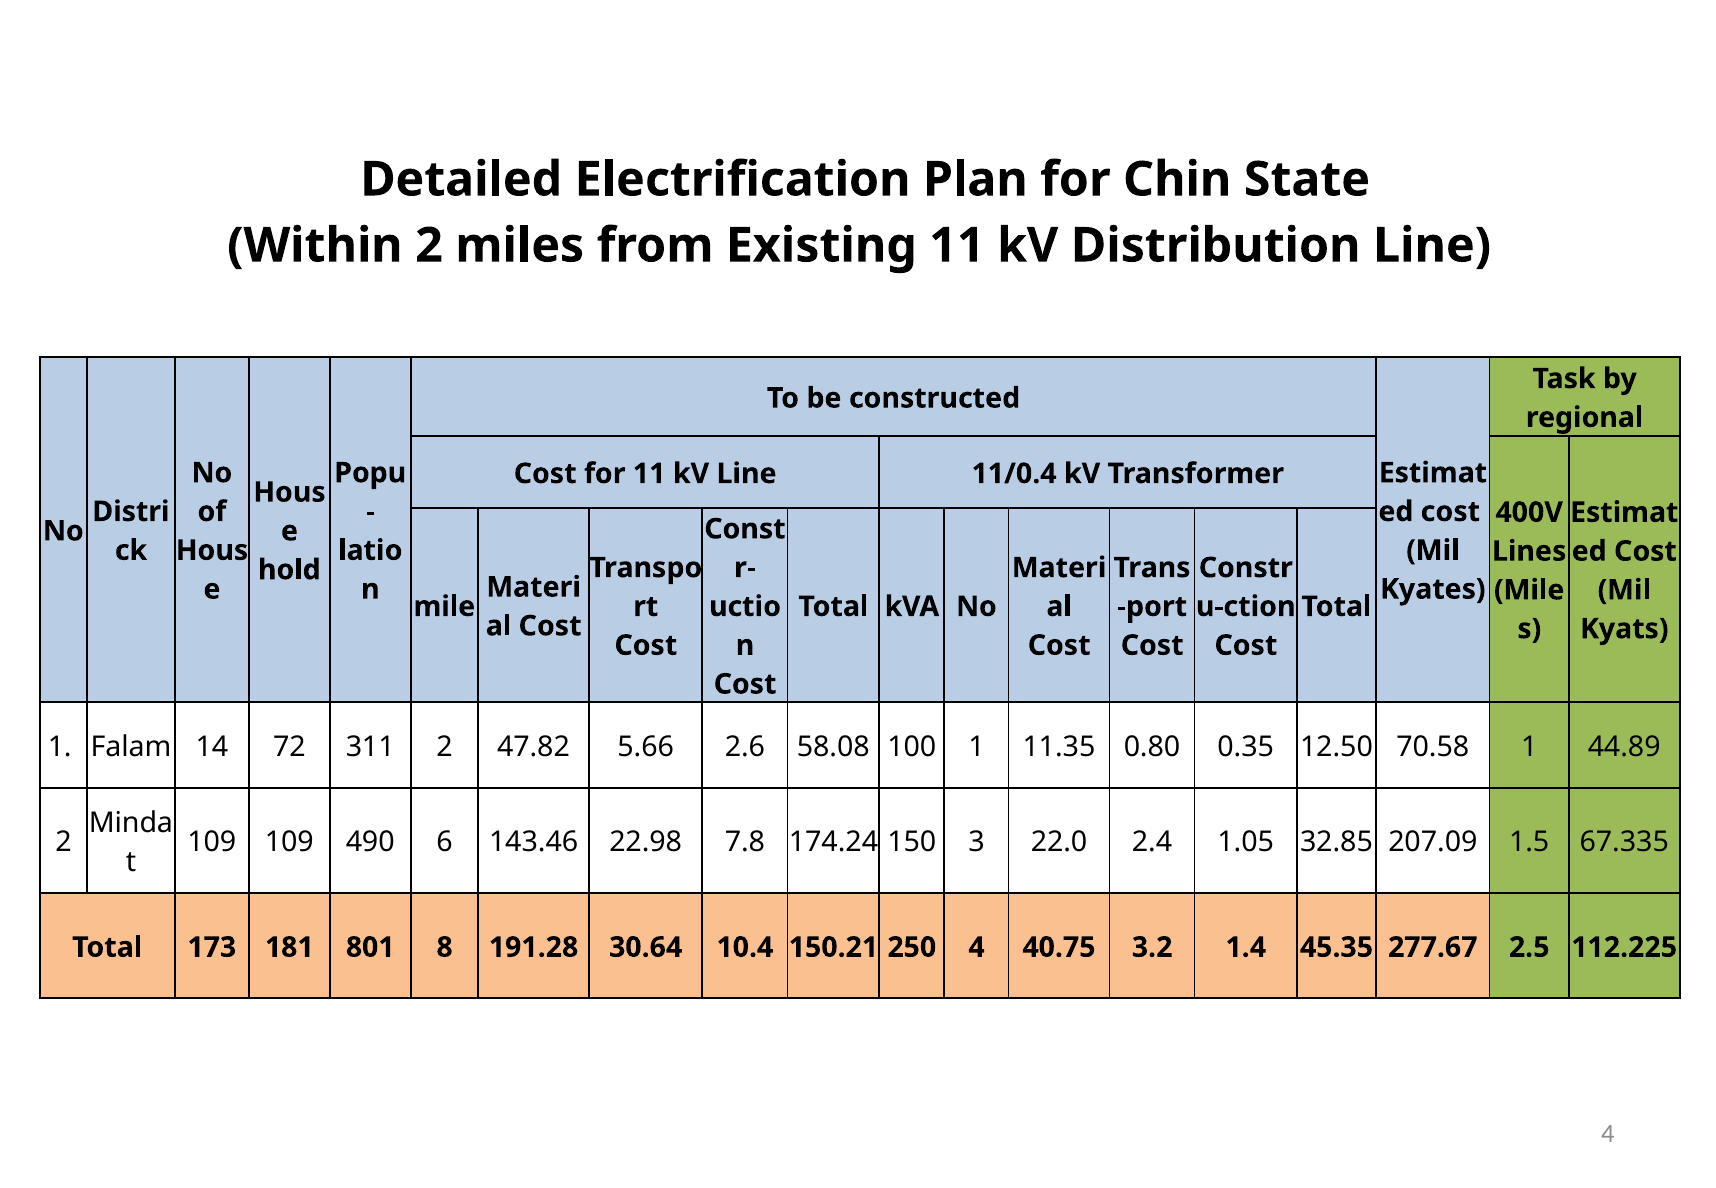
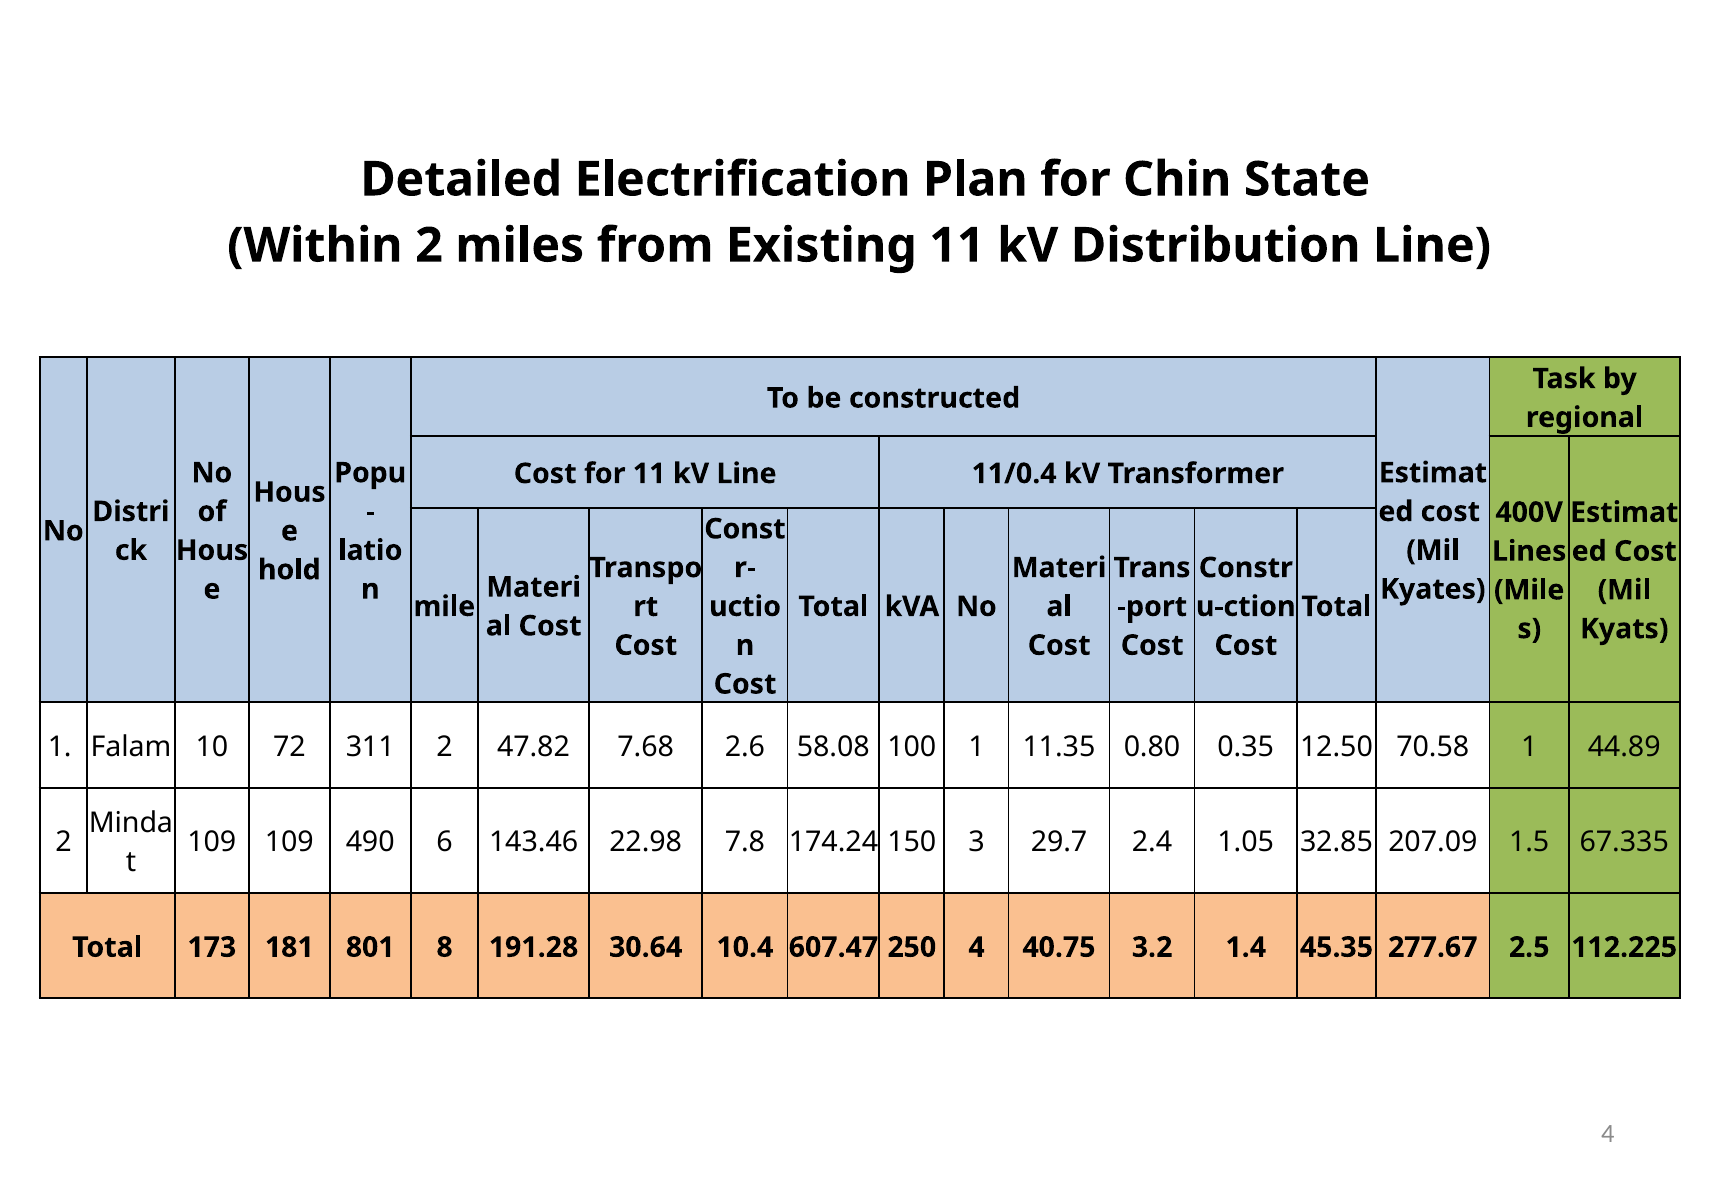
14: 14 -> 10
5.66: 5.66 -> 7.68
22.0: 22.0 -> 29.7
150.21: 150.21 -> 607.47
